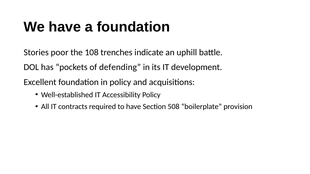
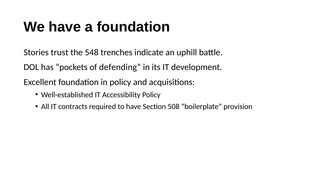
poor: poor -> trust
108: 108 -> 548
